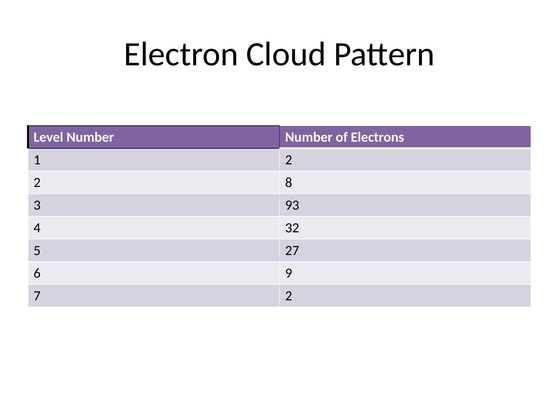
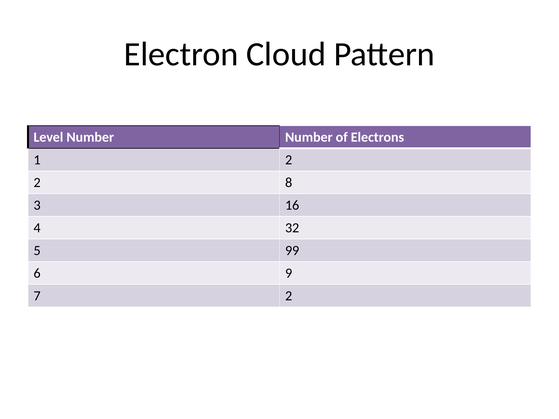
93: 93 -> 16
27: 27 -> 99
